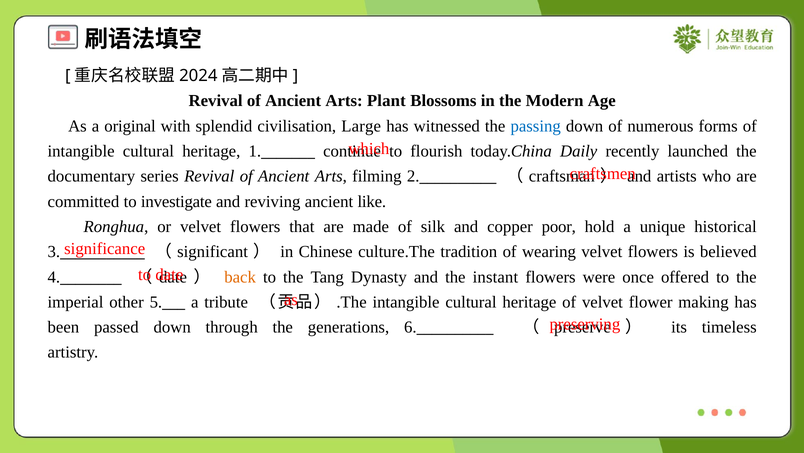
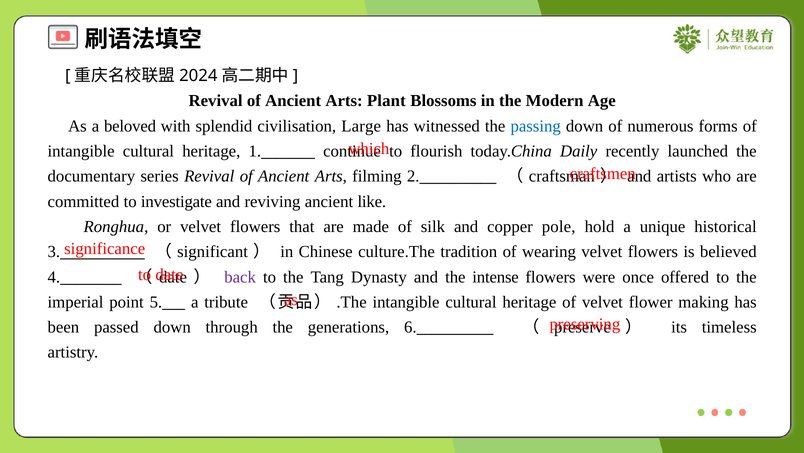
original: original -> beloved
poor: poor -> pole
back colour: orange -> purple
instant: instant -> intense
other: other -> point
